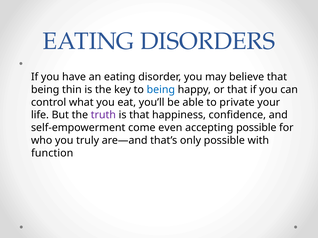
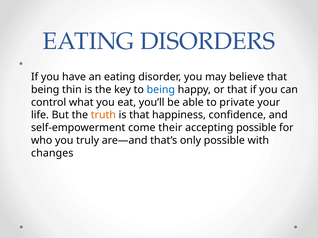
truth colour: purple -> orange
even: even -> their
function: function -> changes
